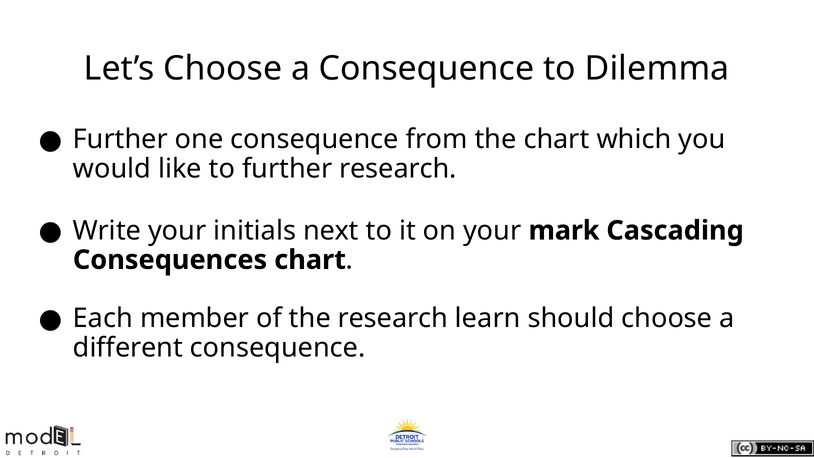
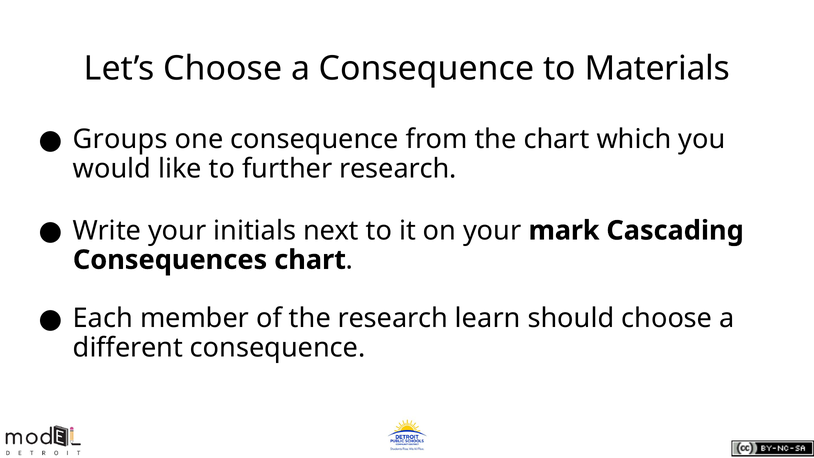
Dilemma: Dilemma -> Materials
Further at (120, 139): Further -> Groups
